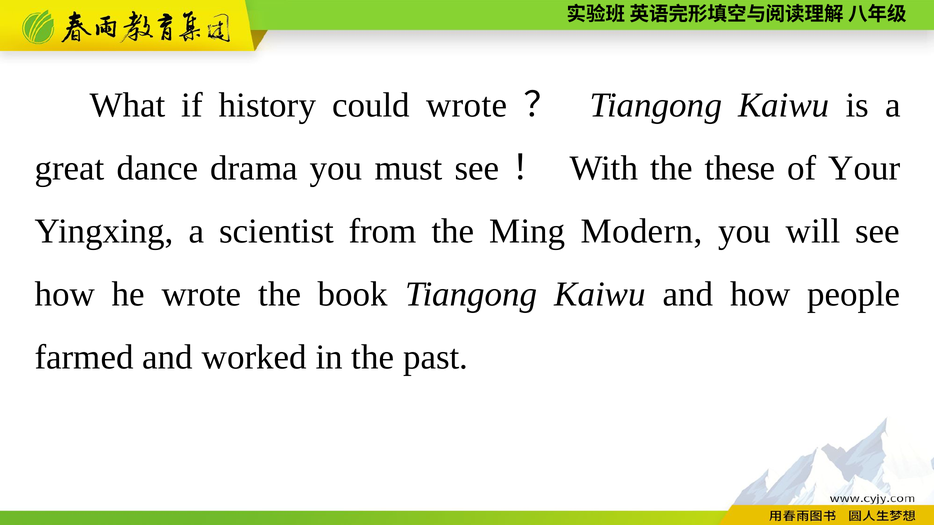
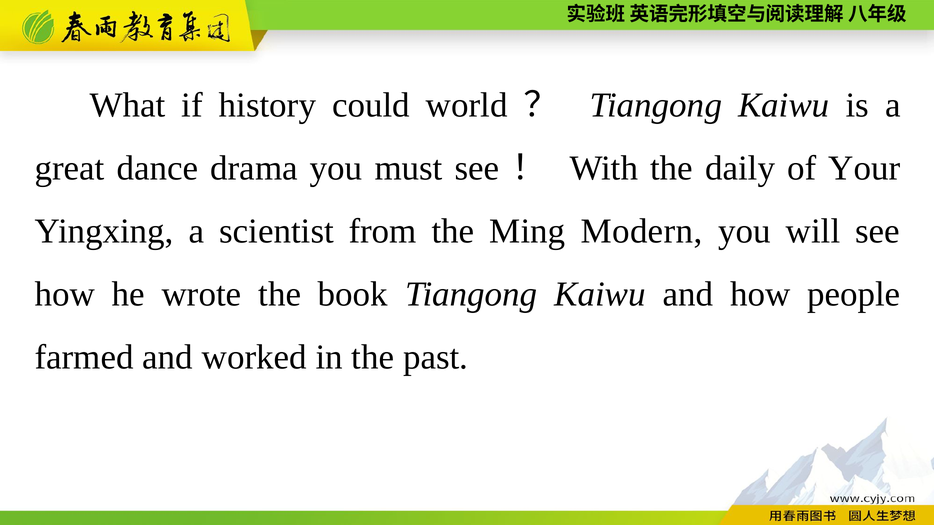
could wrote: wrote -> world
these: these -> daily
